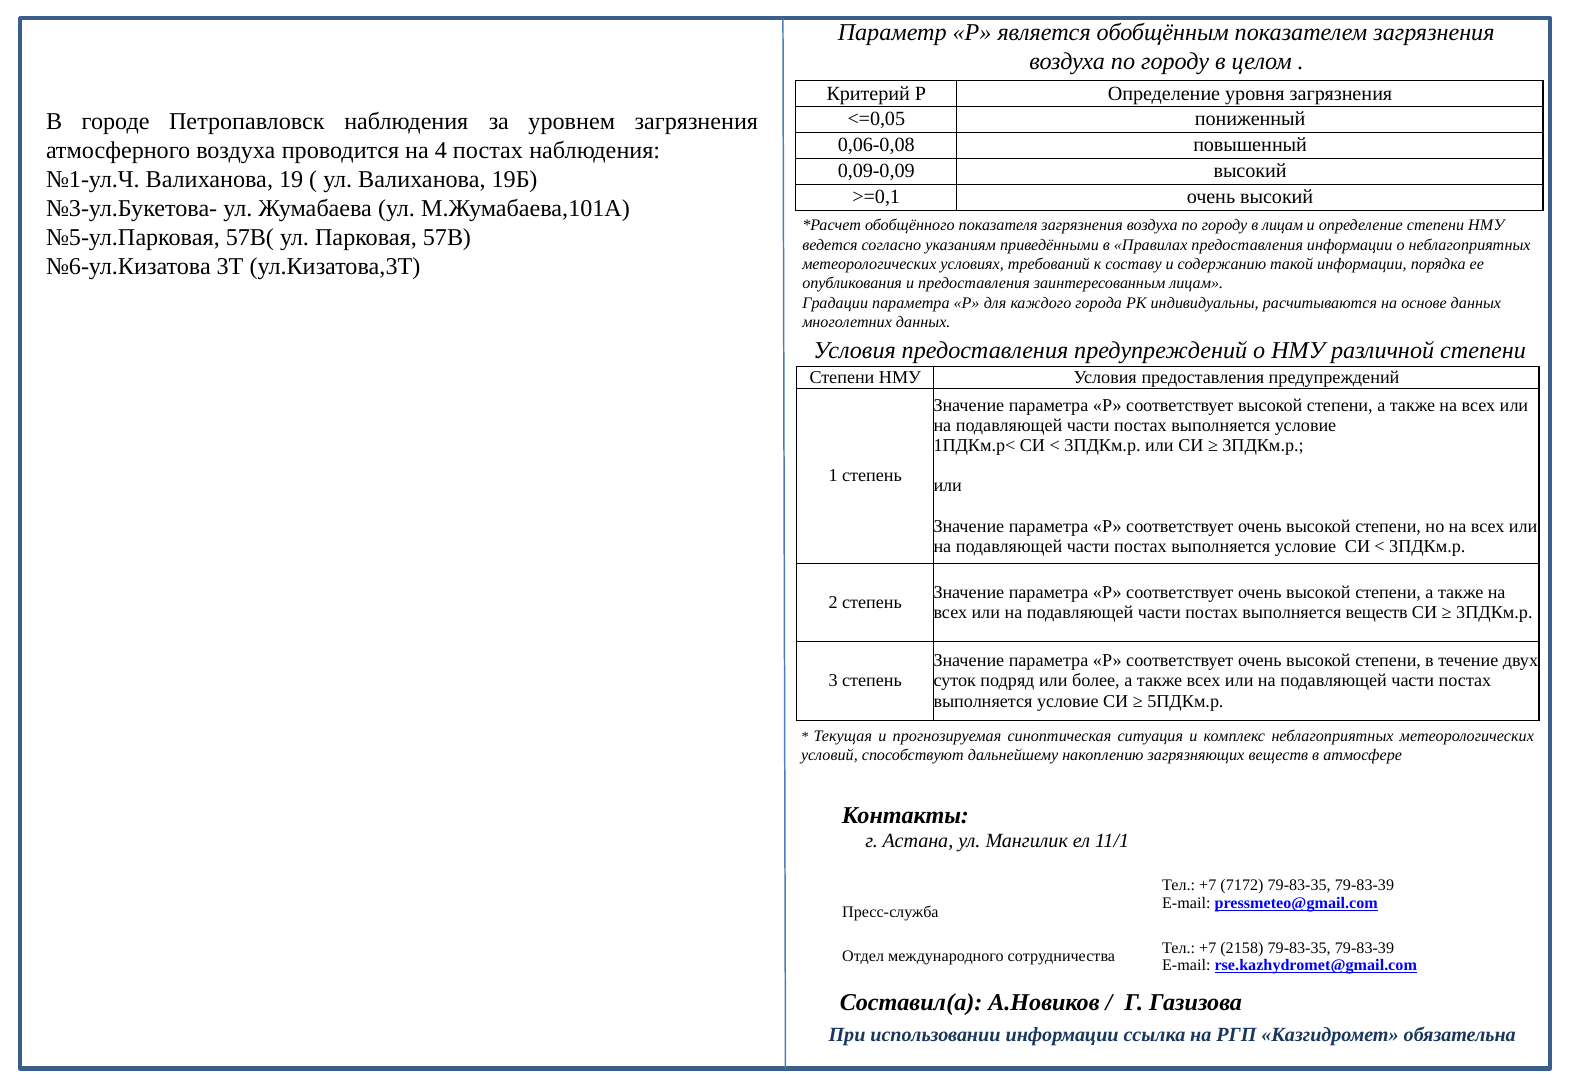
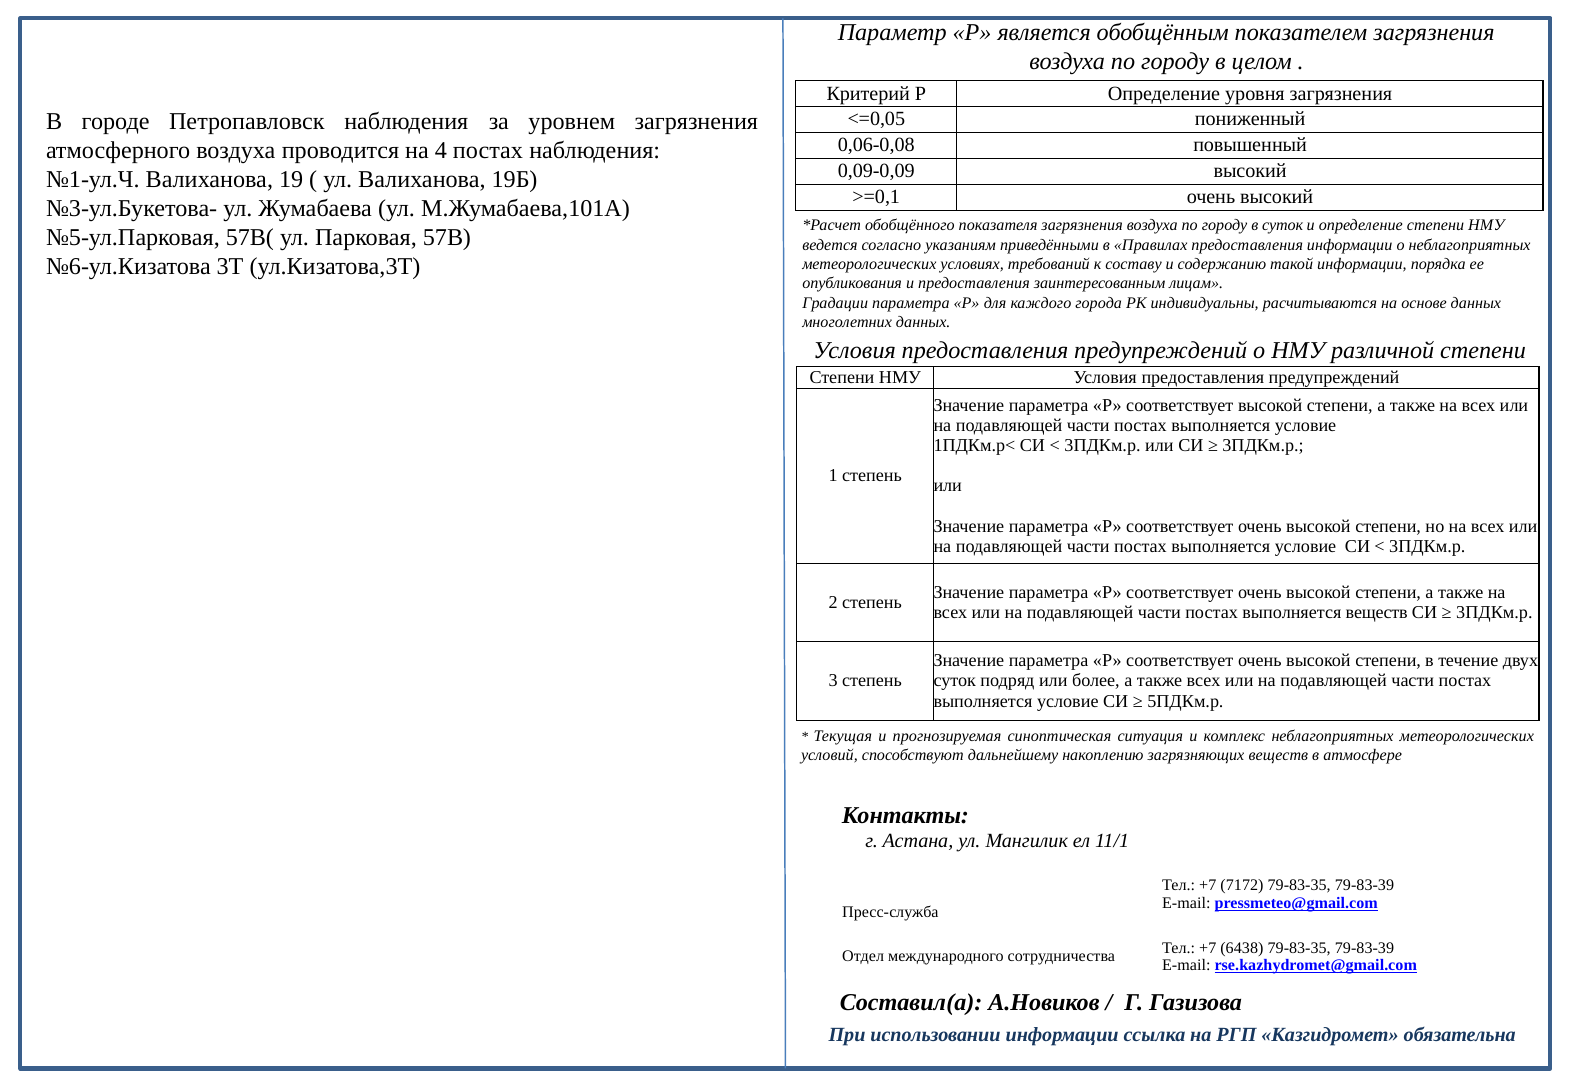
в лицам: лицам -> суток
2158: 2158 -> 6438
